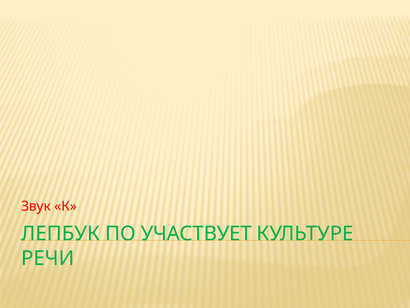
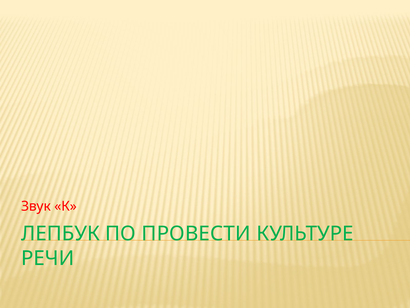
УЧАСТВУЕТ: УЧАСТВУЕТ -> ПРОВЕСТИ
